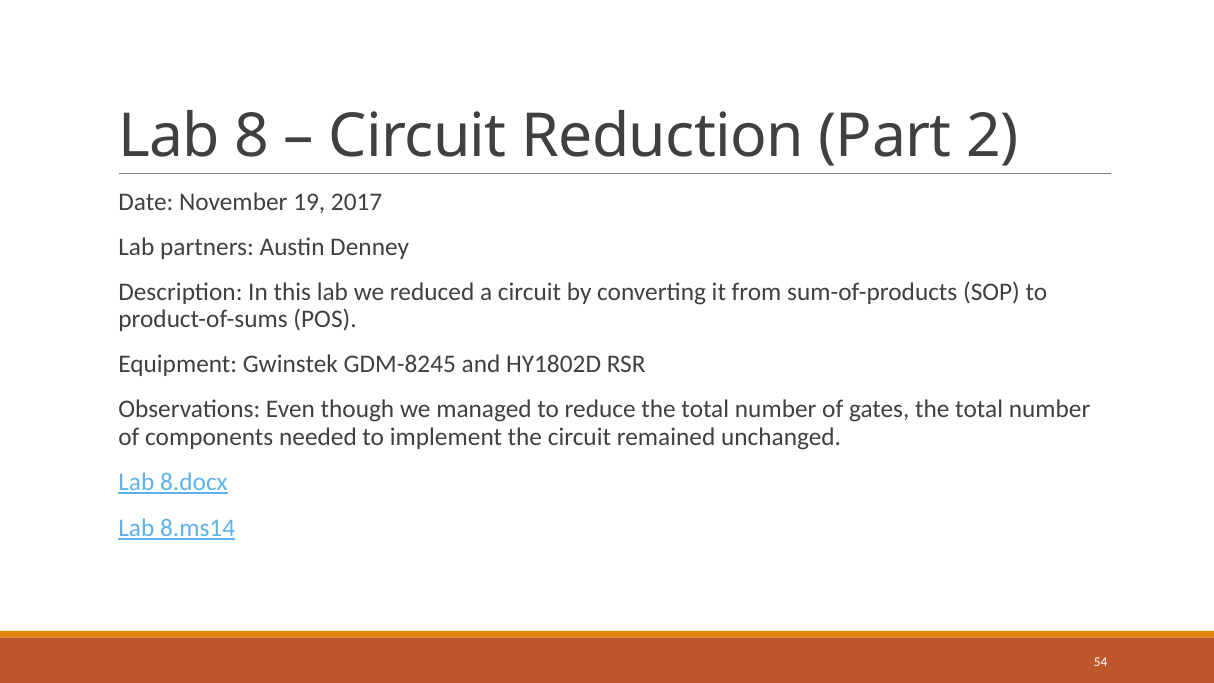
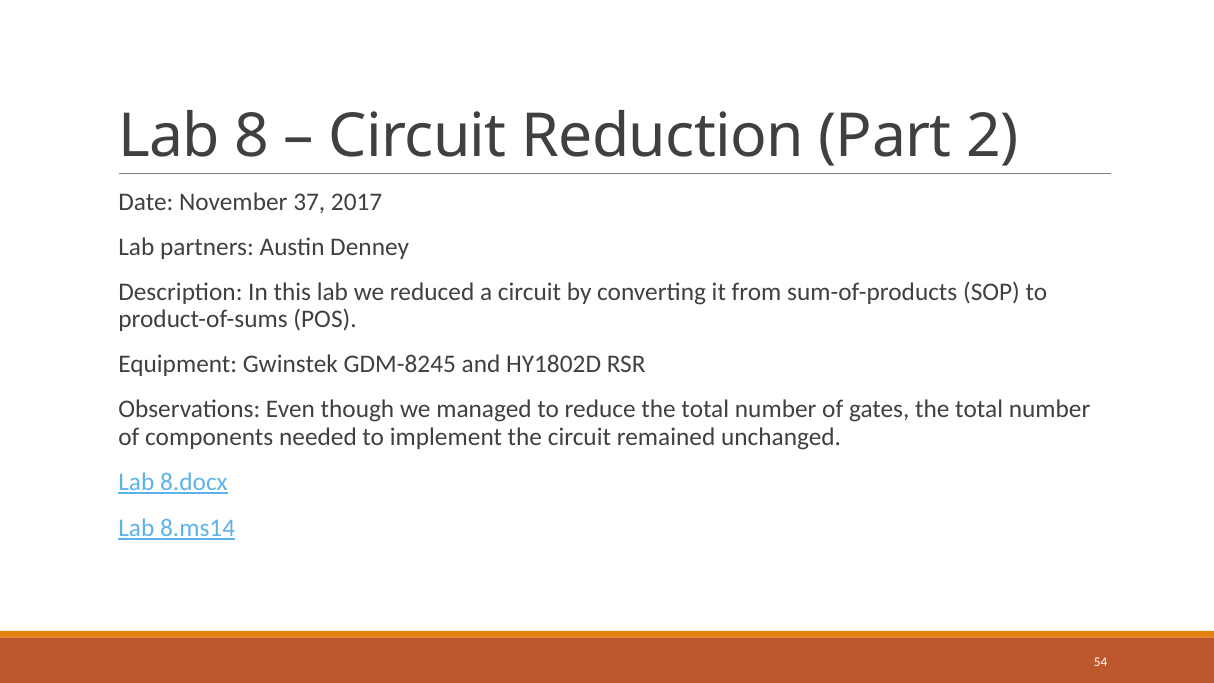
19: 19 -> 37
